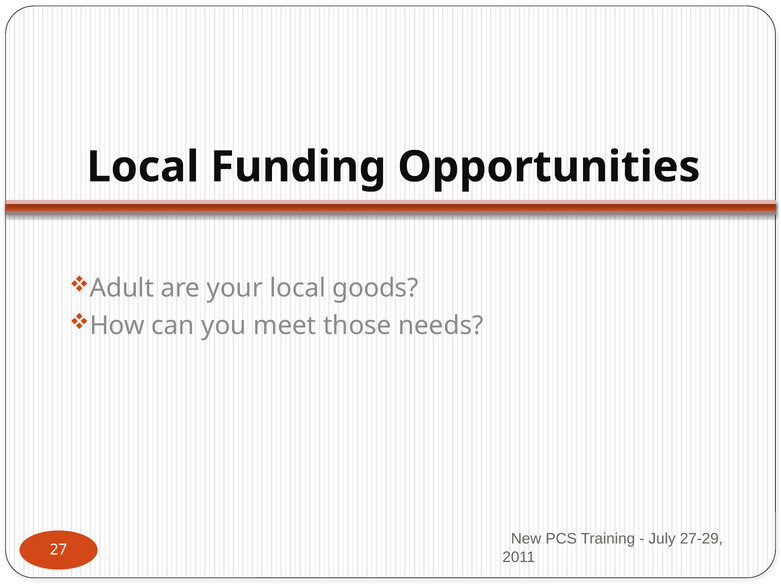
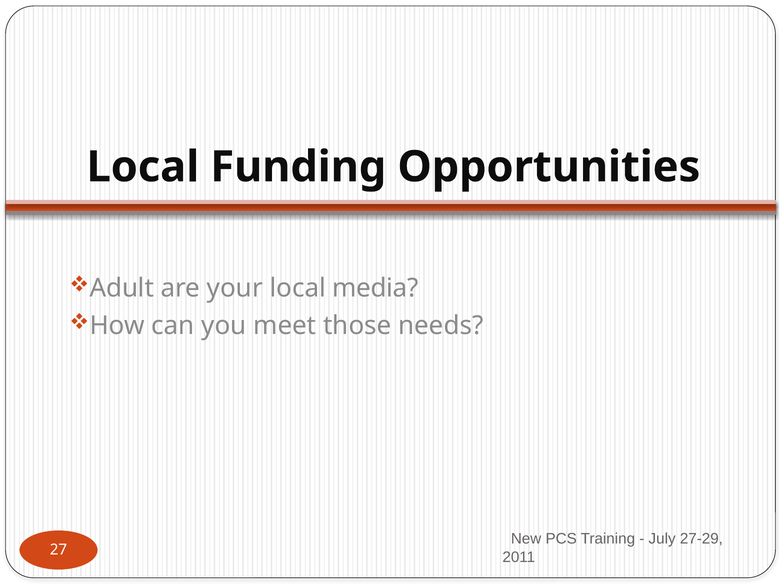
goods: goods -> media
